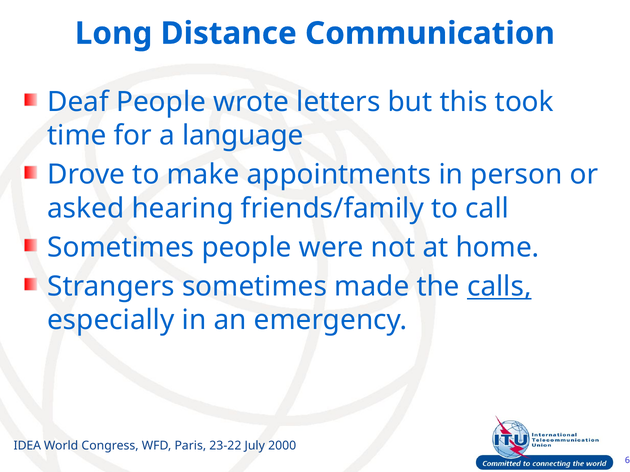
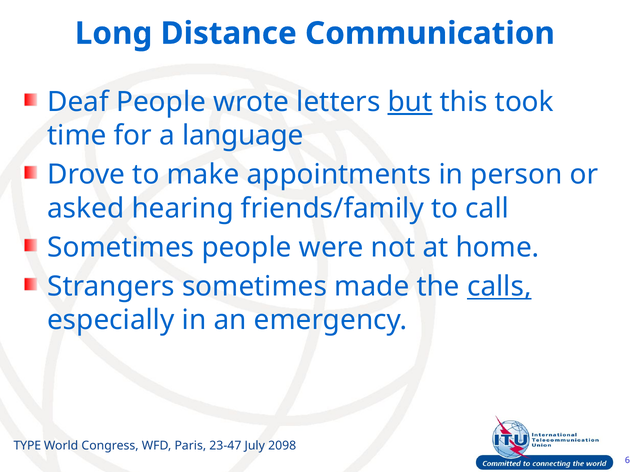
but underline: none -> present
IDEA: IDEA -> TYPE
23-22: 23-22 -> 23-47
2000: 2000 -> 2098
